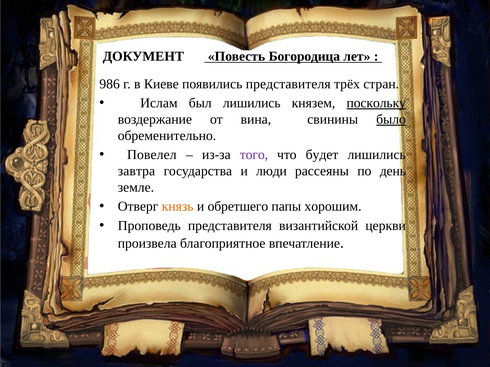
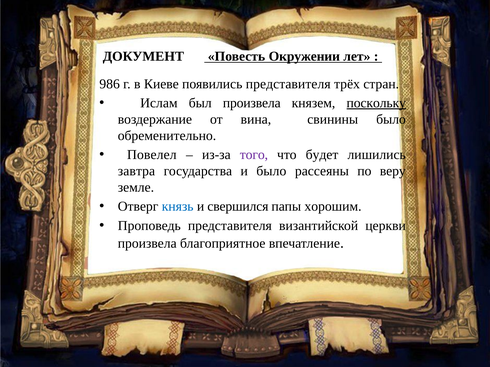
Богородица: Богородица -> Окружении
был лишились: лишились -> произвела
было at (391, 119) underline: present -> none
и люди: люди -> было
день: день -> веру
князь colour: orange -> blue
обретшего: обретшего -> свершился
